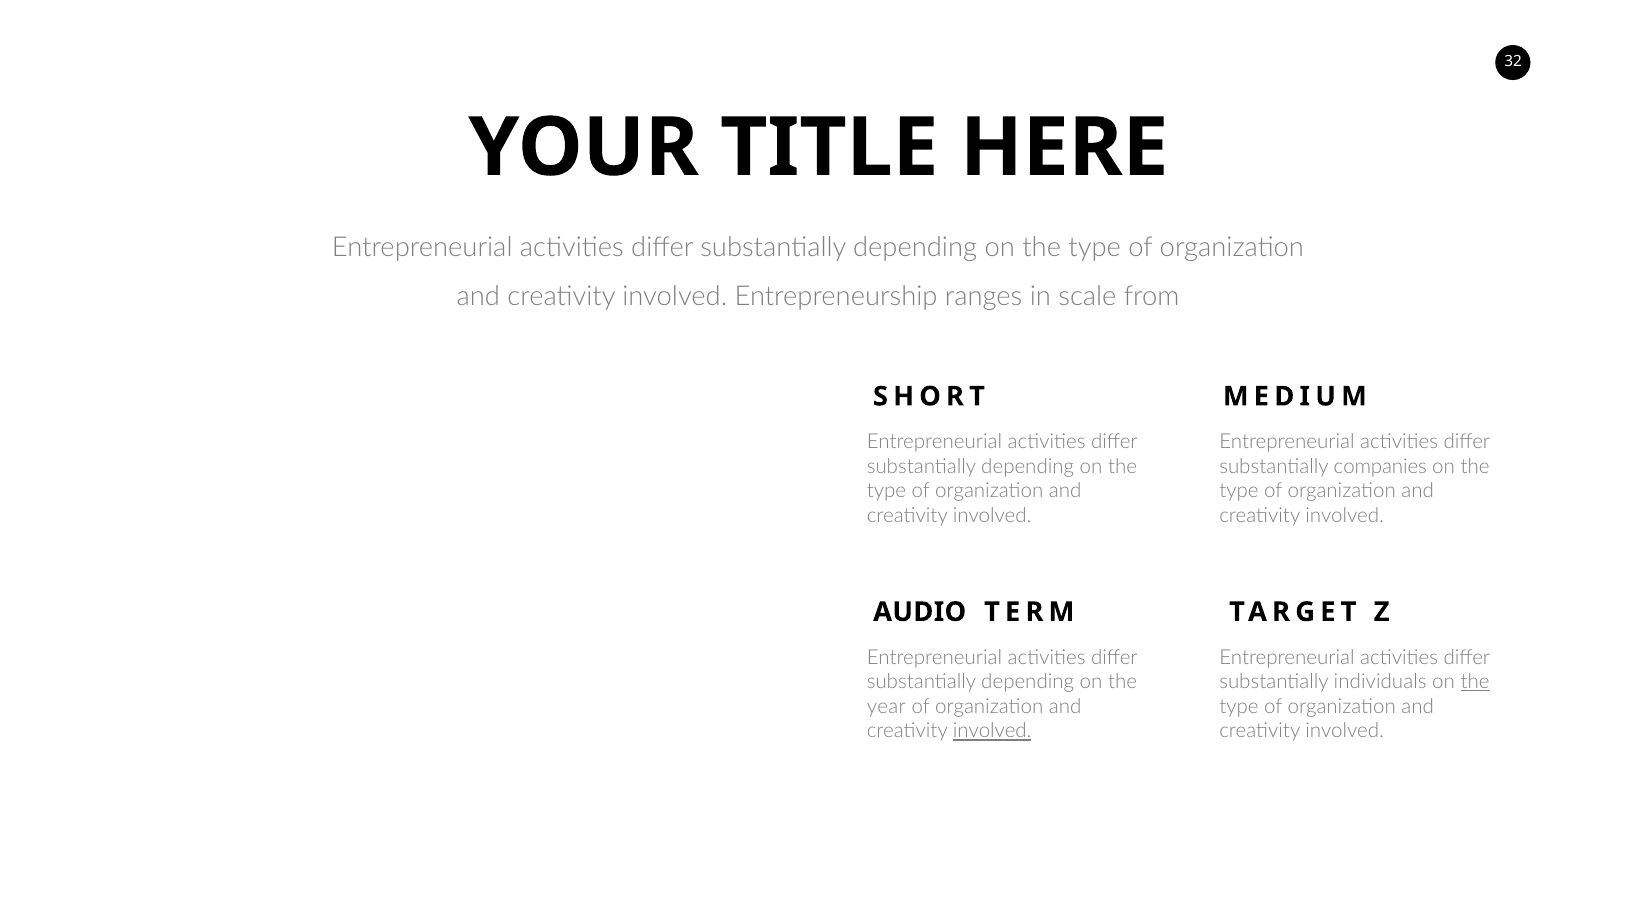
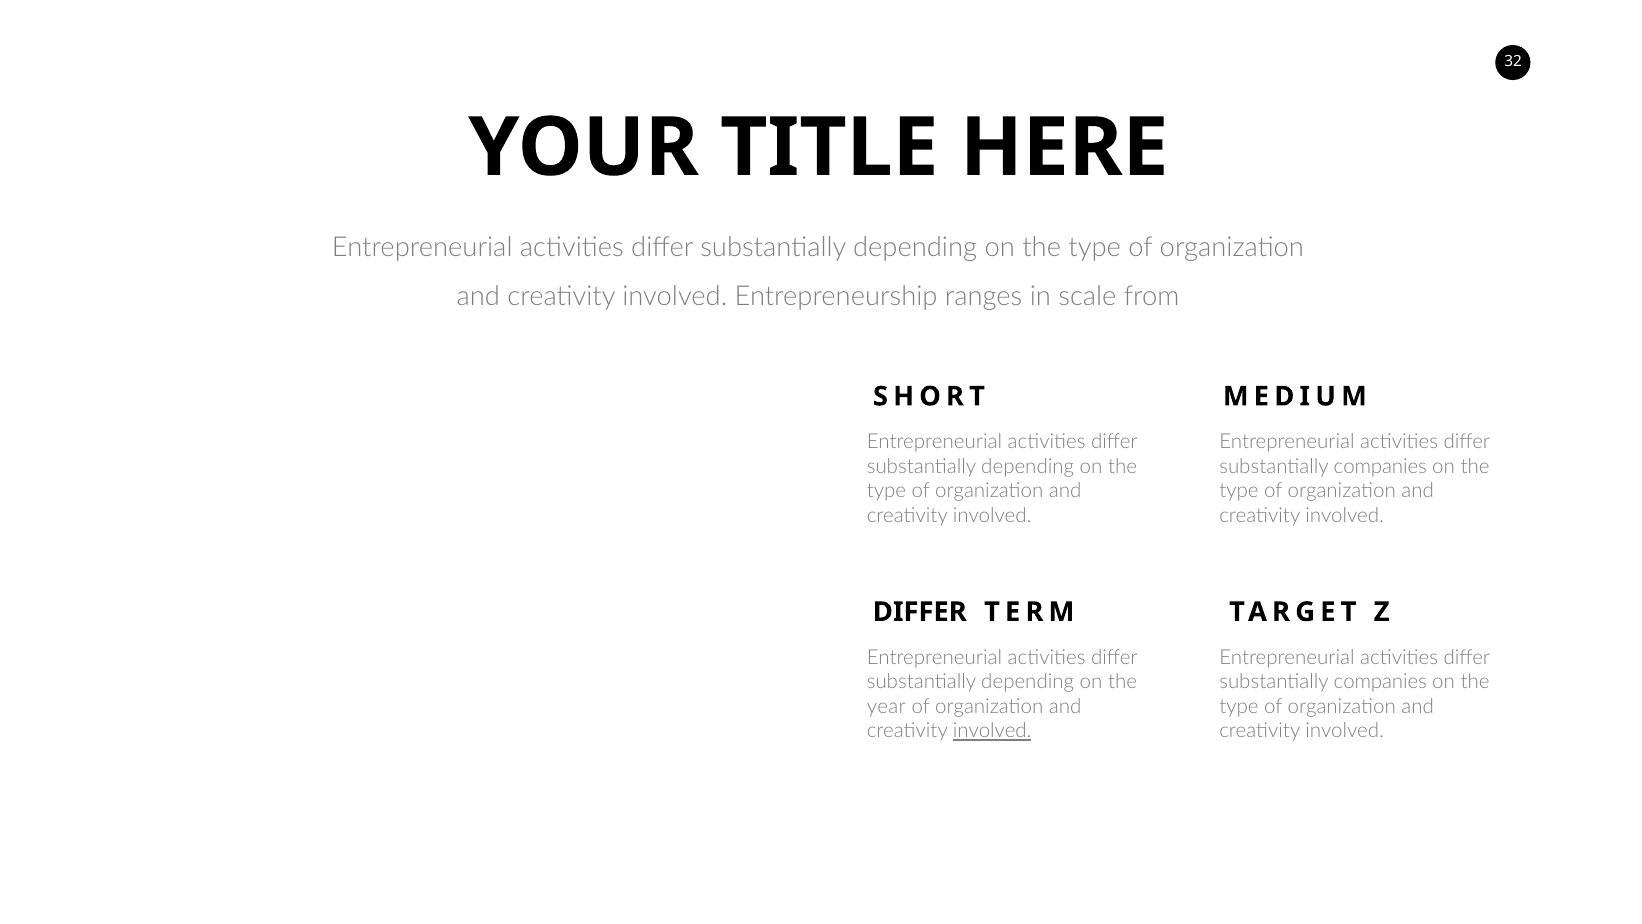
AUDIO at (920, 612): AUDIO -> DIFFER
individuals at (1380, 682): individuals -> companies
the at (1475, 682) underline: present -> none
